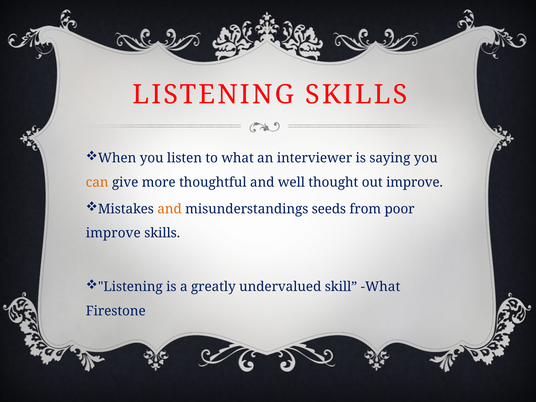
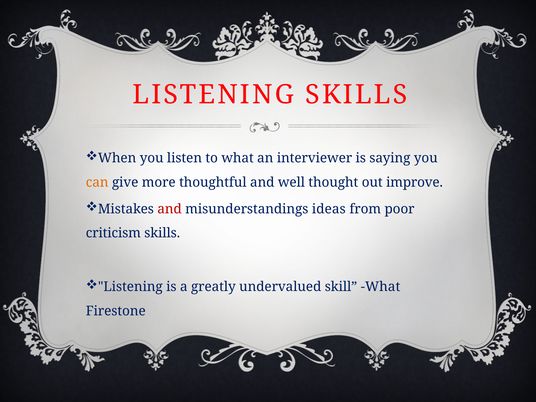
and at (170, 209) colour: orange -> red
seeds: seeds -> ideas
improve at (113, 233): improve -> criticism
